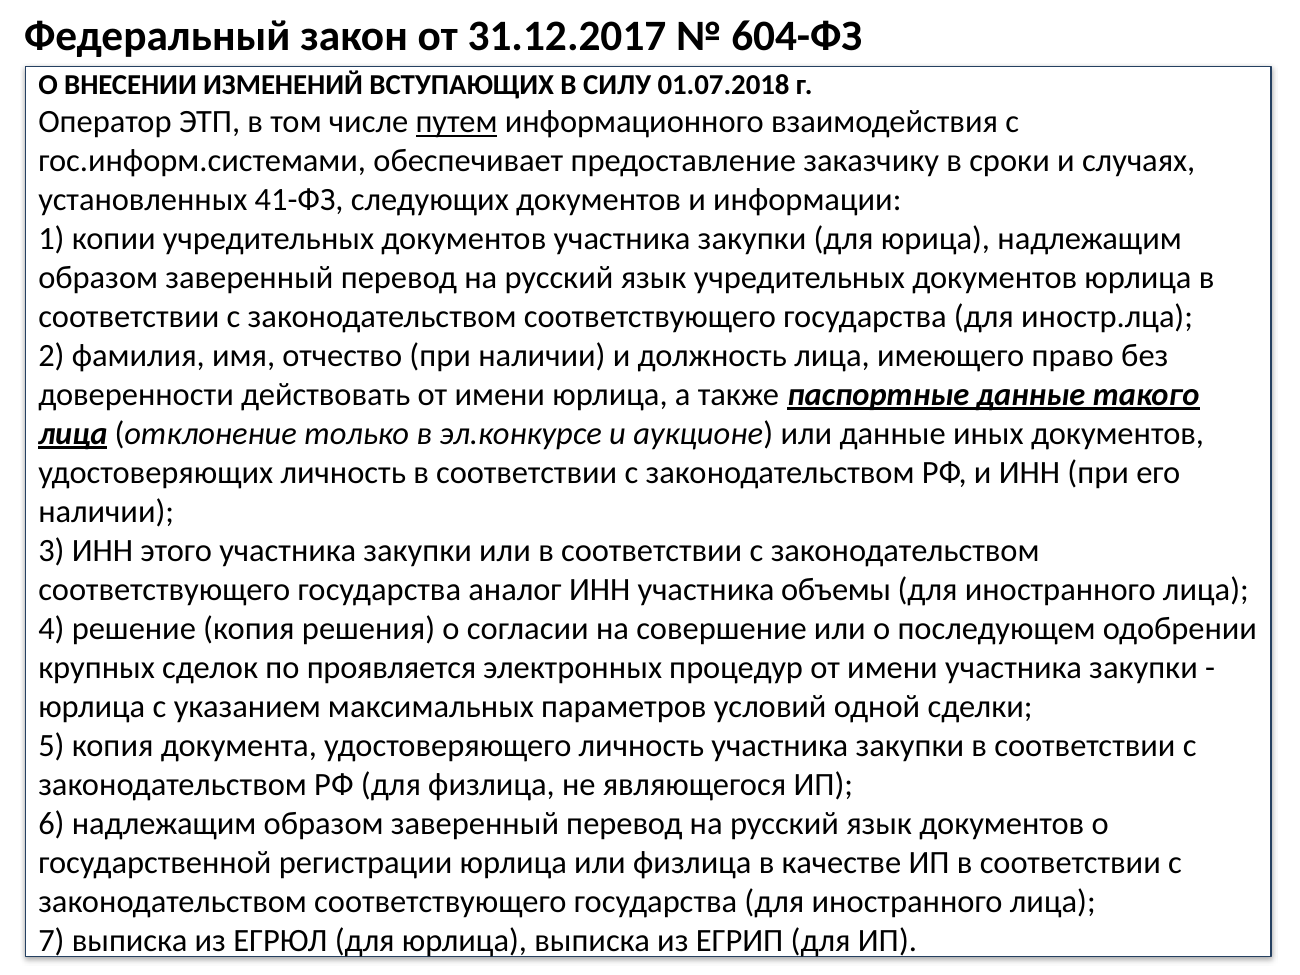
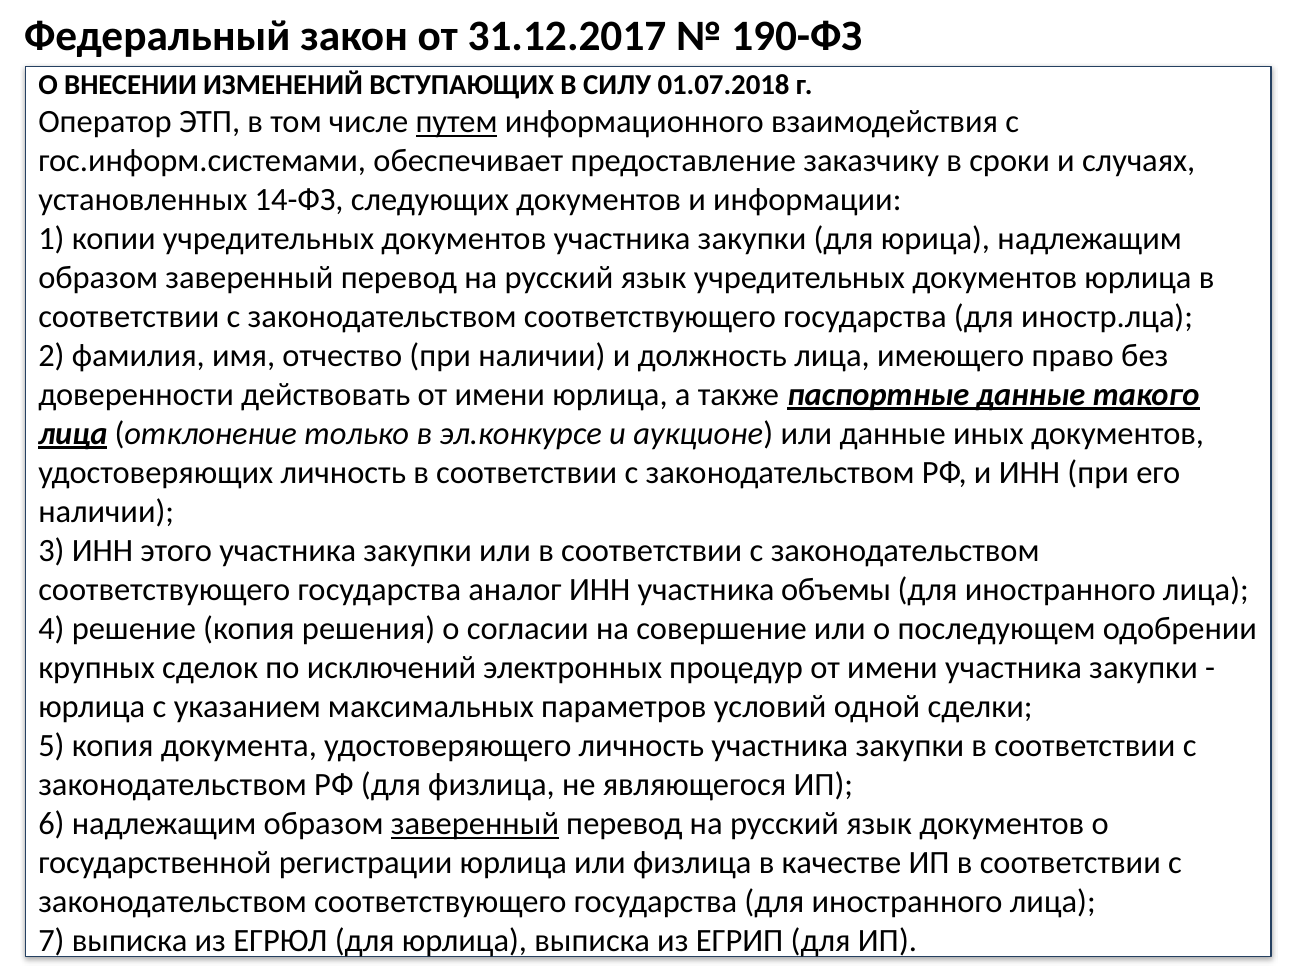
604-ФЗ: 604-ФЗ -> 190-ФЗ
41-ФЗ: 41-ФЗ -> 14-ФЗ
проявляется: проявляется -> исключений
заверенный at (475, 824) underline: none -> present
